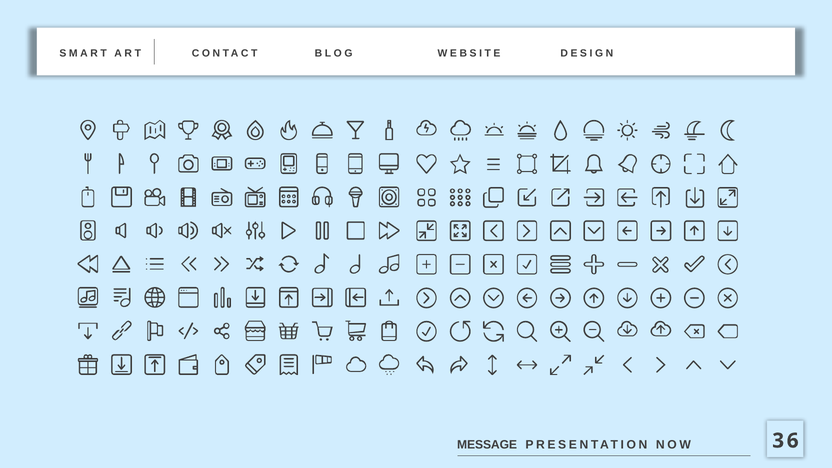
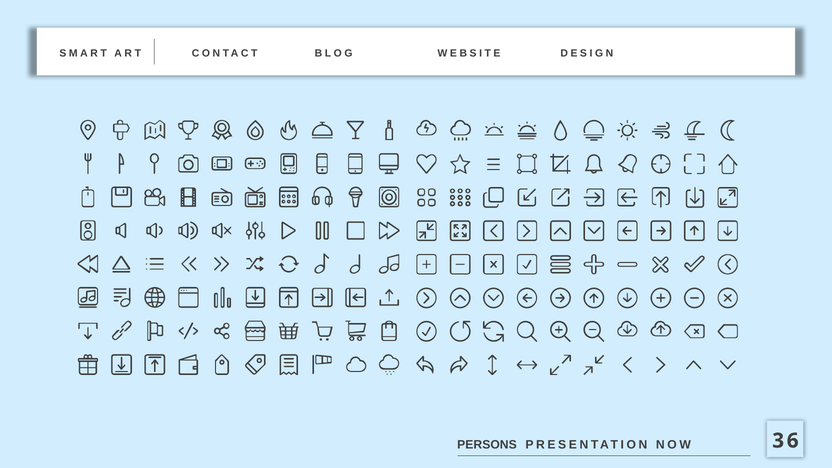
MESSAGE: MESSAGE -> PERSONS
